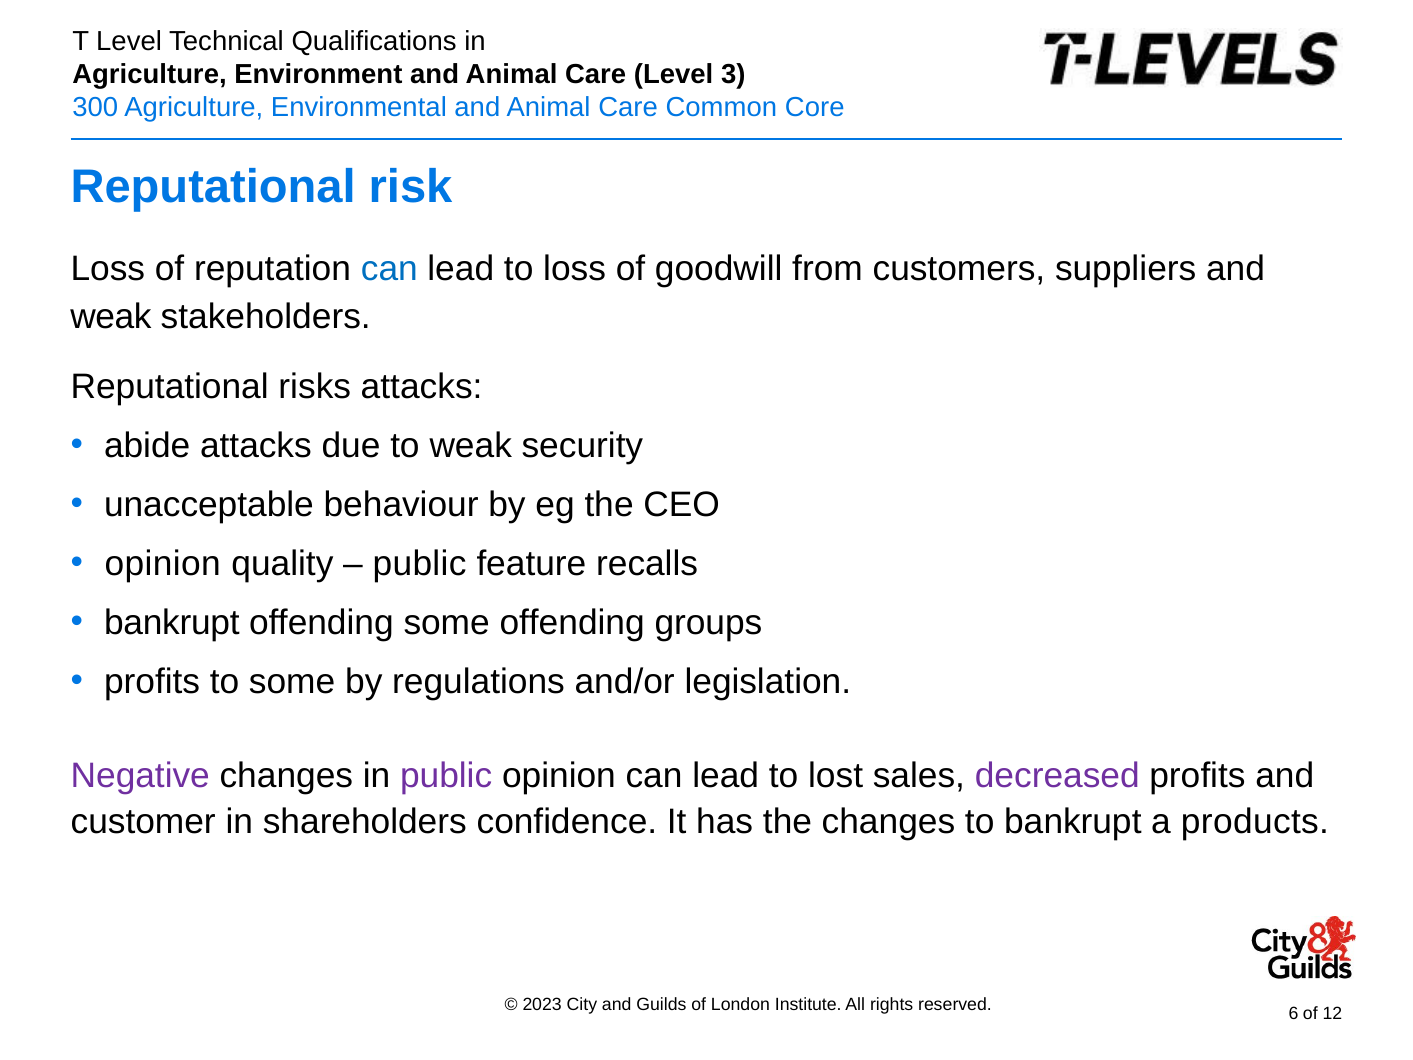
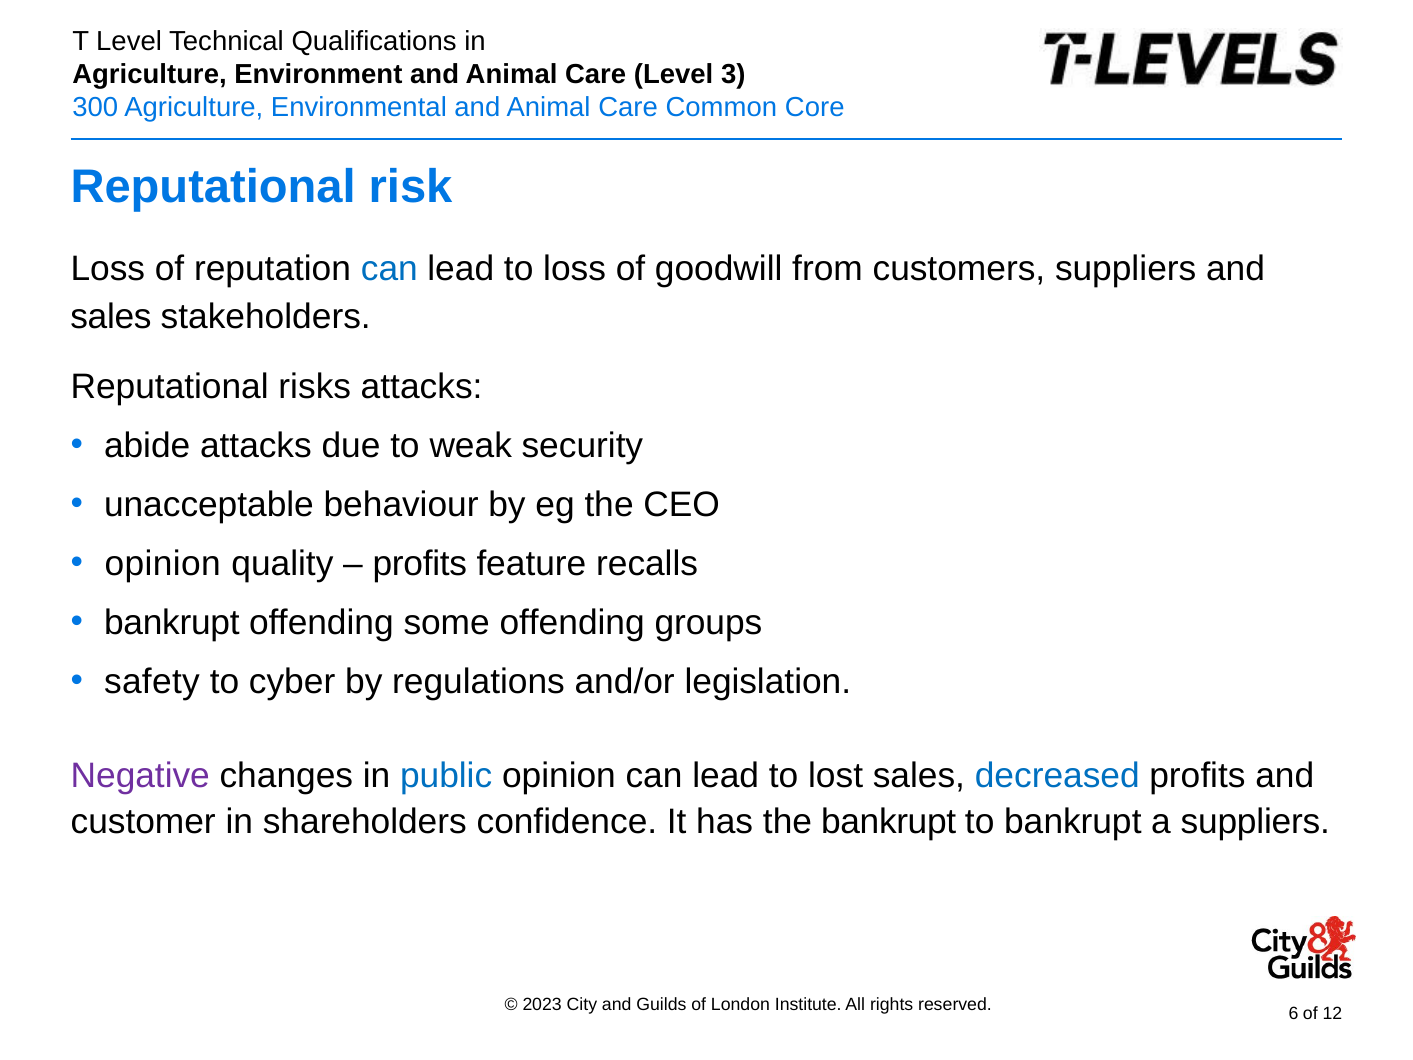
weak at (111, 316): weak -> sales
public at (420, 564): public -> profits
profits at (152, 681): profits -> safety
to some: some -> cyber
public at (446, 776) colour: purple -> blue
decreased colour: purple -> blue
the changes: changes -> bankrupt
a products: products -> suppliers
